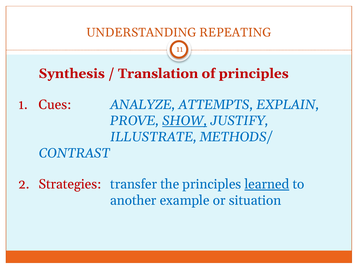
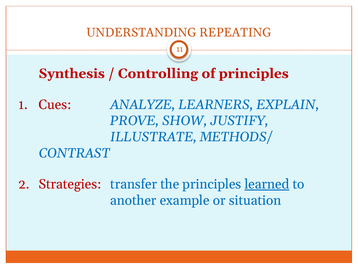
Translation: Translation -> Controlling
ATTEMPTS: ATTEMPTS -> LEARNERS
SHOW underline: present -> none
